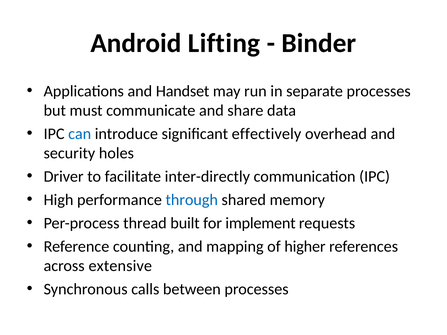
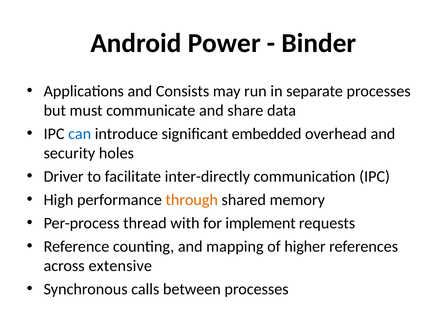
Lifting: Lifting -> Power
Handset: Handset -> Consists
effectively: effectively -> embedded
through colour: blue -> orange
built: built -> with
